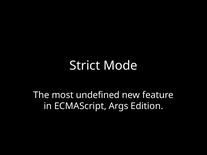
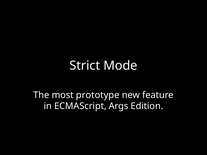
undefined: undefined -> prototype
